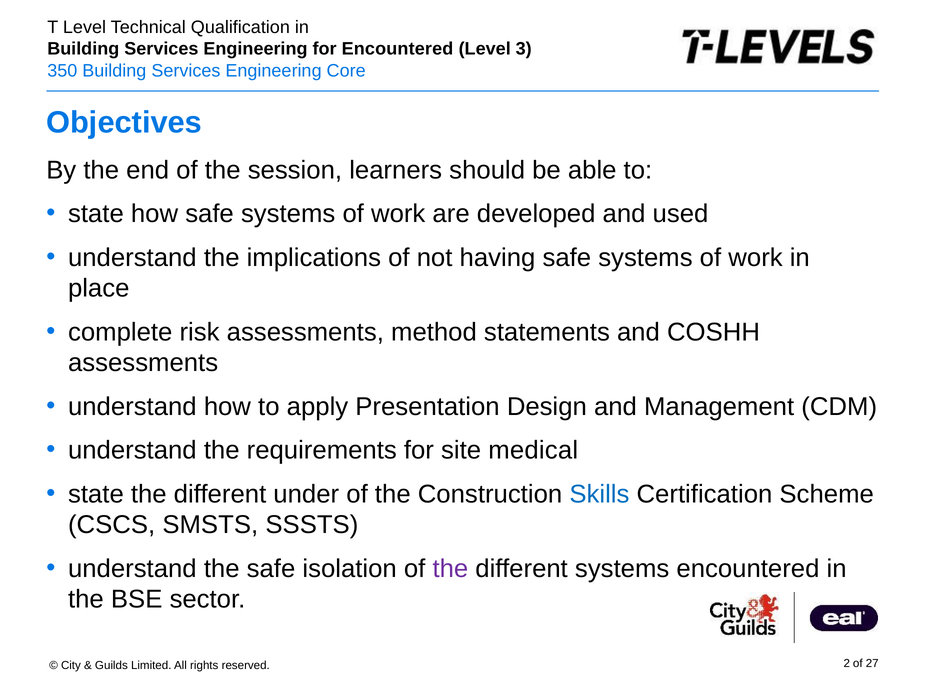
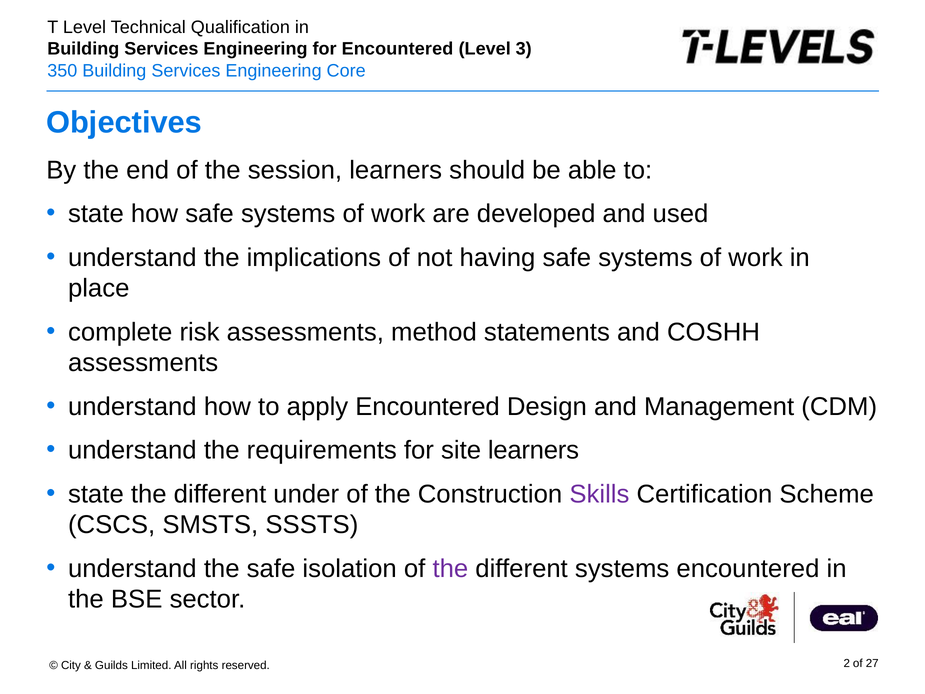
apply Presentation: Presentation -> Encountered
site medical: medical -> learners
Skills colour: blue -> purple
